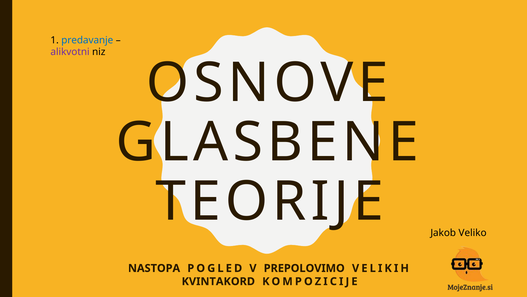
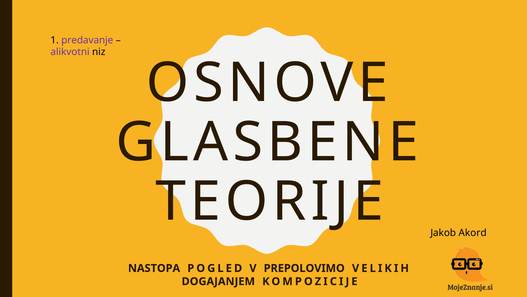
predavanje colour: blue -> purple
Veliko: Veliko -> Akord
KVINTAKORD: KVINTAKORD -> DOGAJANJEM
